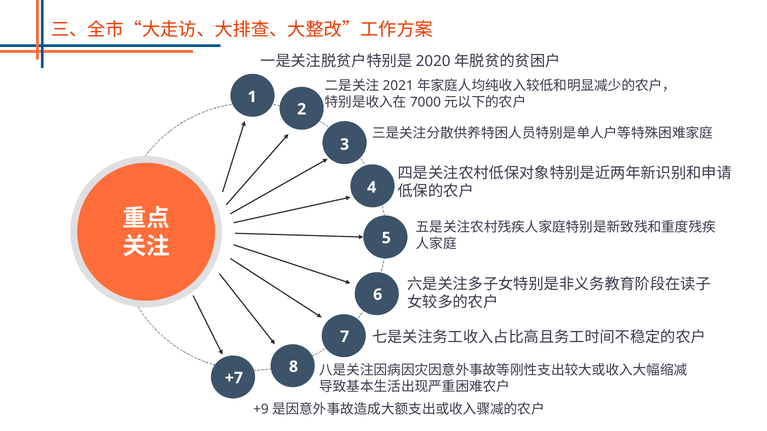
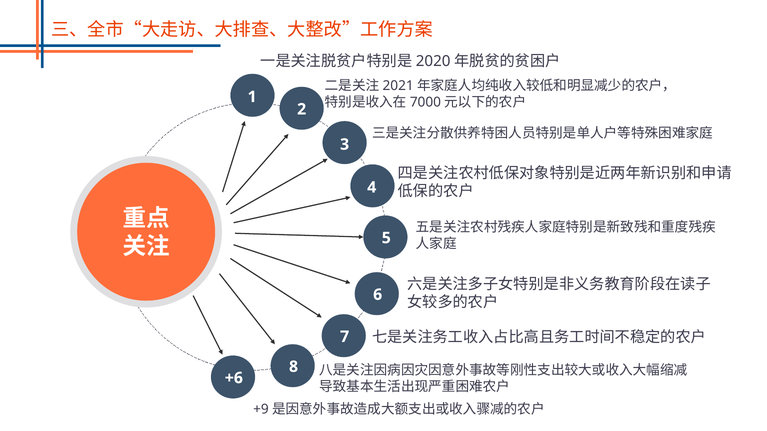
+7: +7 -> +6
